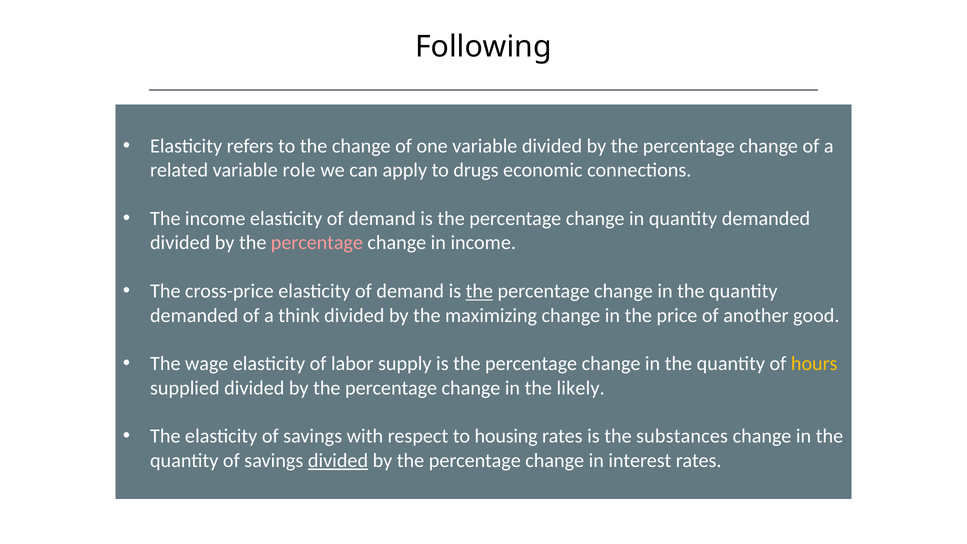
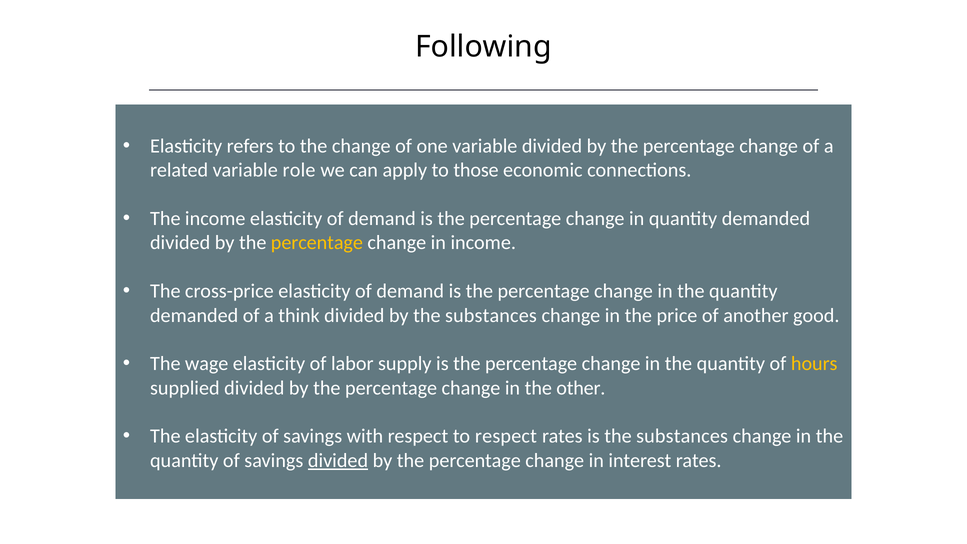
drugs: drugs -> those
percentage at (317, 243) colour: pink -> yellow
the at (479, 291) underline: present -> none
by the maximizing: maximizing -> substances
likely: likely -> other
to housing: housing -> respect
